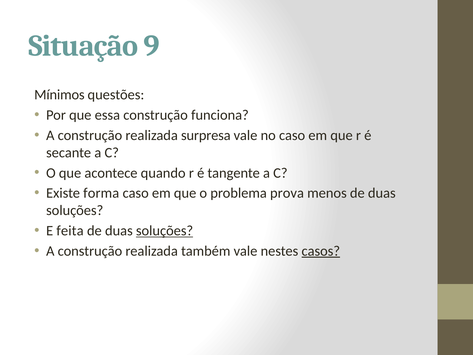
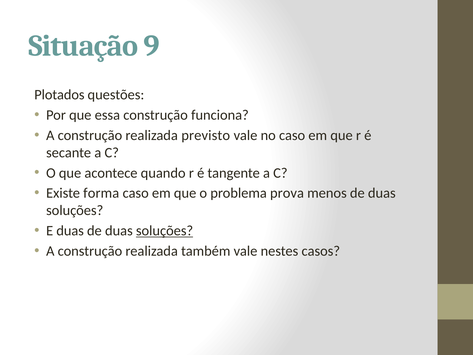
Mínimos: Mínimos -> Plotados
surpresa: surpresa -> previsto
E feita: feita -> duas
casos underline: present -> none
